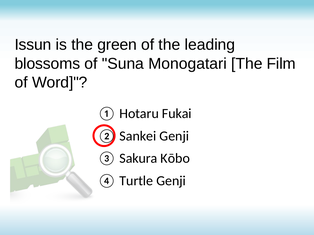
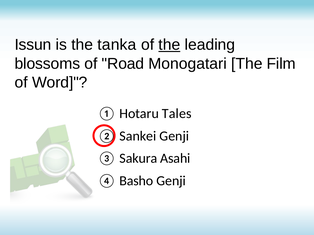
green: green -> tanka
the at (169, 45) underline: none -> present
Suna: Suna -> Road
Fukai: Fukai -> Tales
Kōbo: Kōbo -> Asahi
Turtle: Turtle -> Basho
